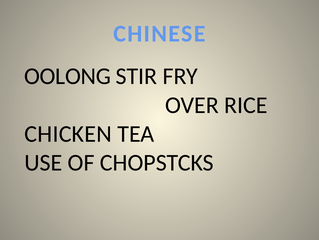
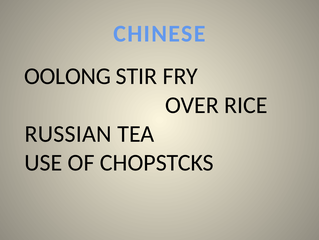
CHICKEN: CHICKEN -> RUSSIAN
